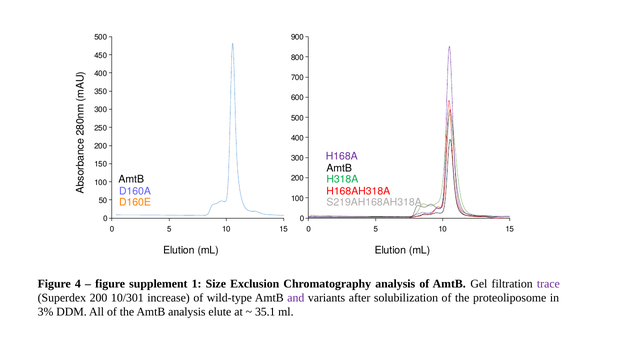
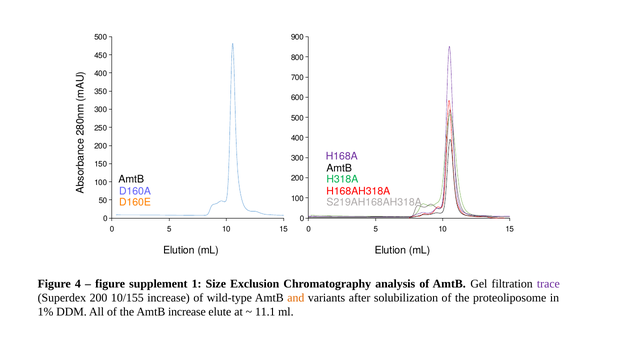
10/301: 10/301 -> 10/155
and colour: purple -> orange
3%: 3% -> 1%
AmtB analysis: analysis -> increase
35.1: 35.1 -> 11.1
